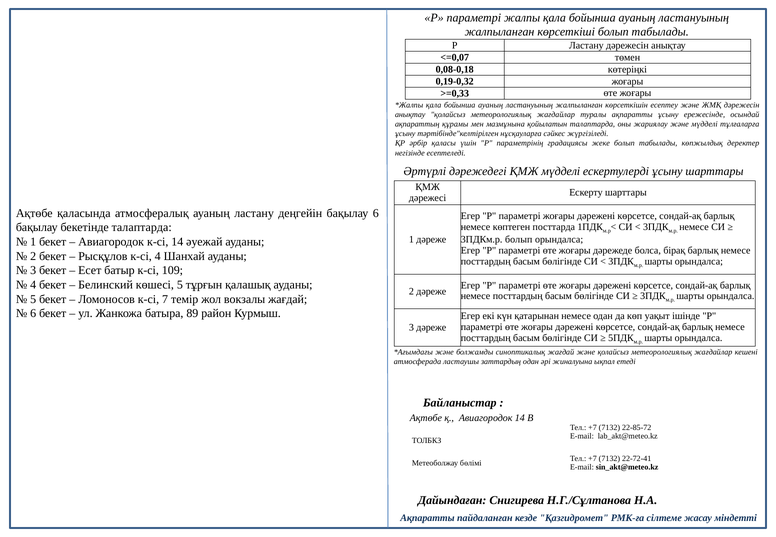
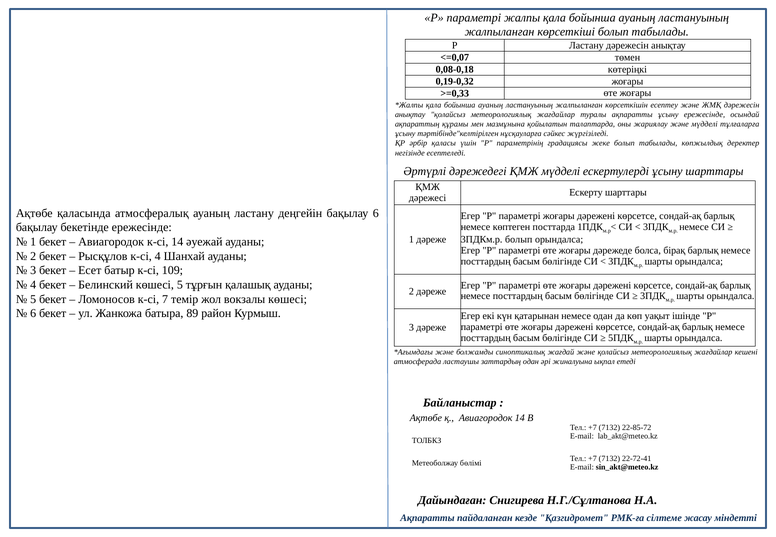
бекетінде талаптарда: талаптарда -> ережесінде
вокзалы жағдай: жағдай -> көшесі
